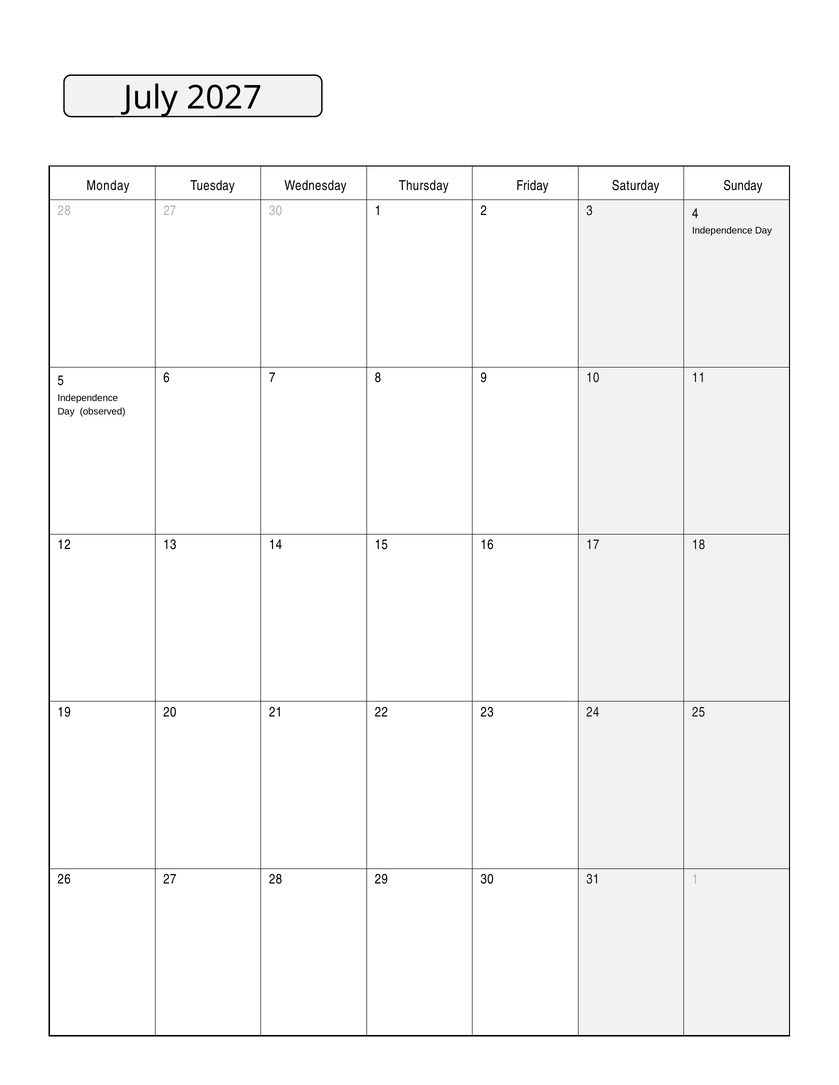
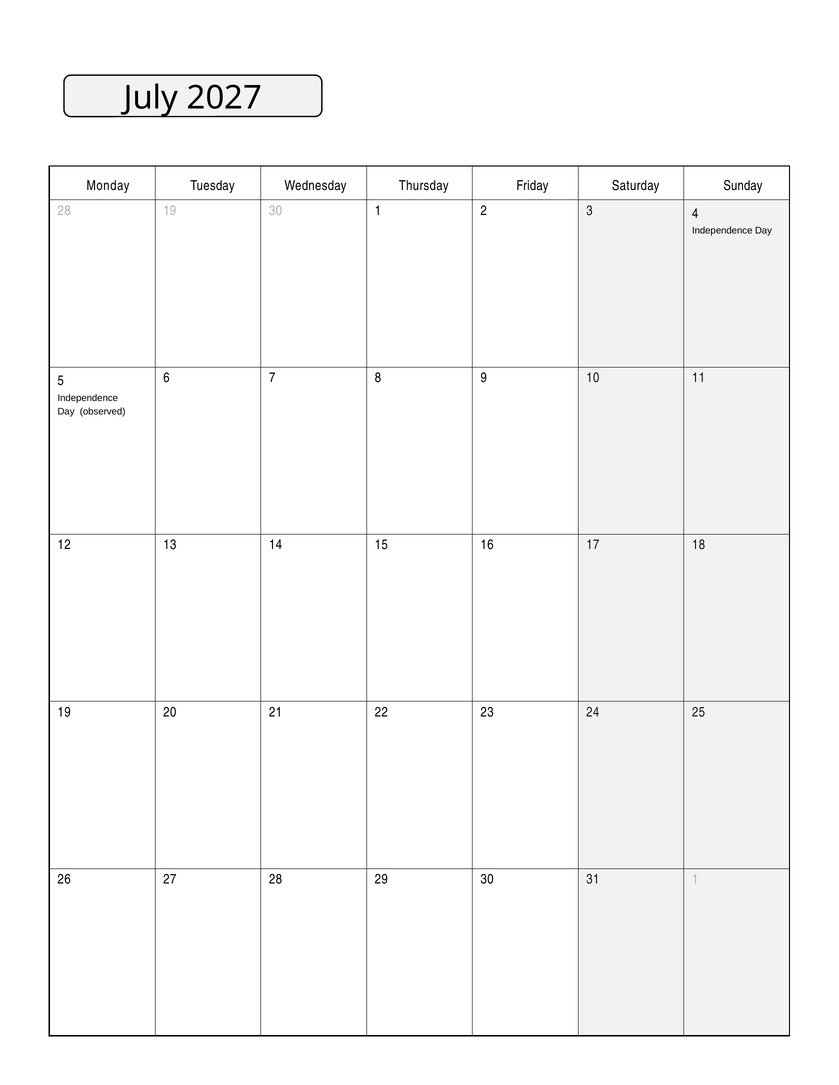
28 27: 27 -> 19
